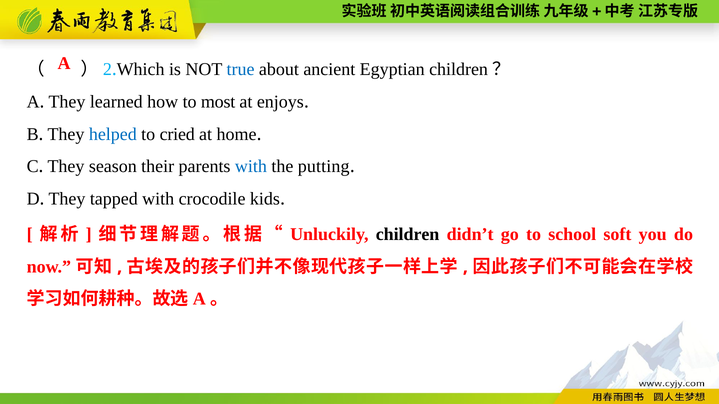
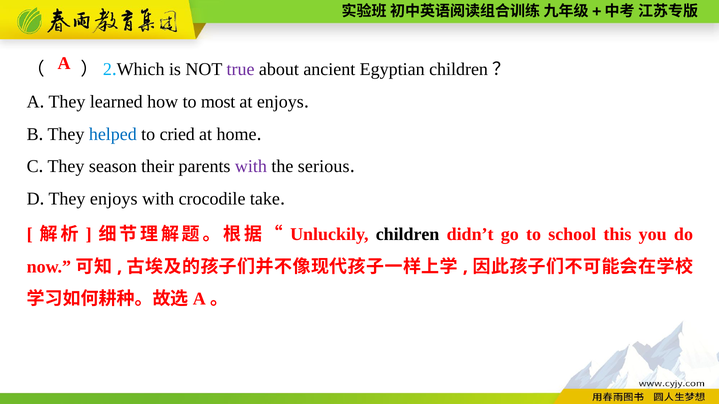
true colour: blue -> purple
with at (251, 167) colour: blue -> purple
putting: putting -> serious
They tapped: tapped -> enjoys
kids: kids -> take
soft: soft -> this
